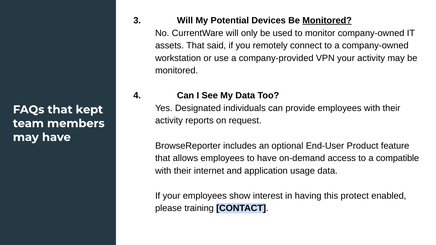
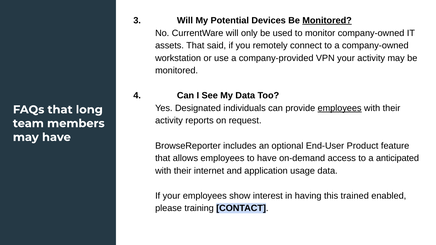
employees at (340, 108) underline: none -> present
kept: kept -> long
compatible: compatible -> anticipated
protect: protect -> trained
